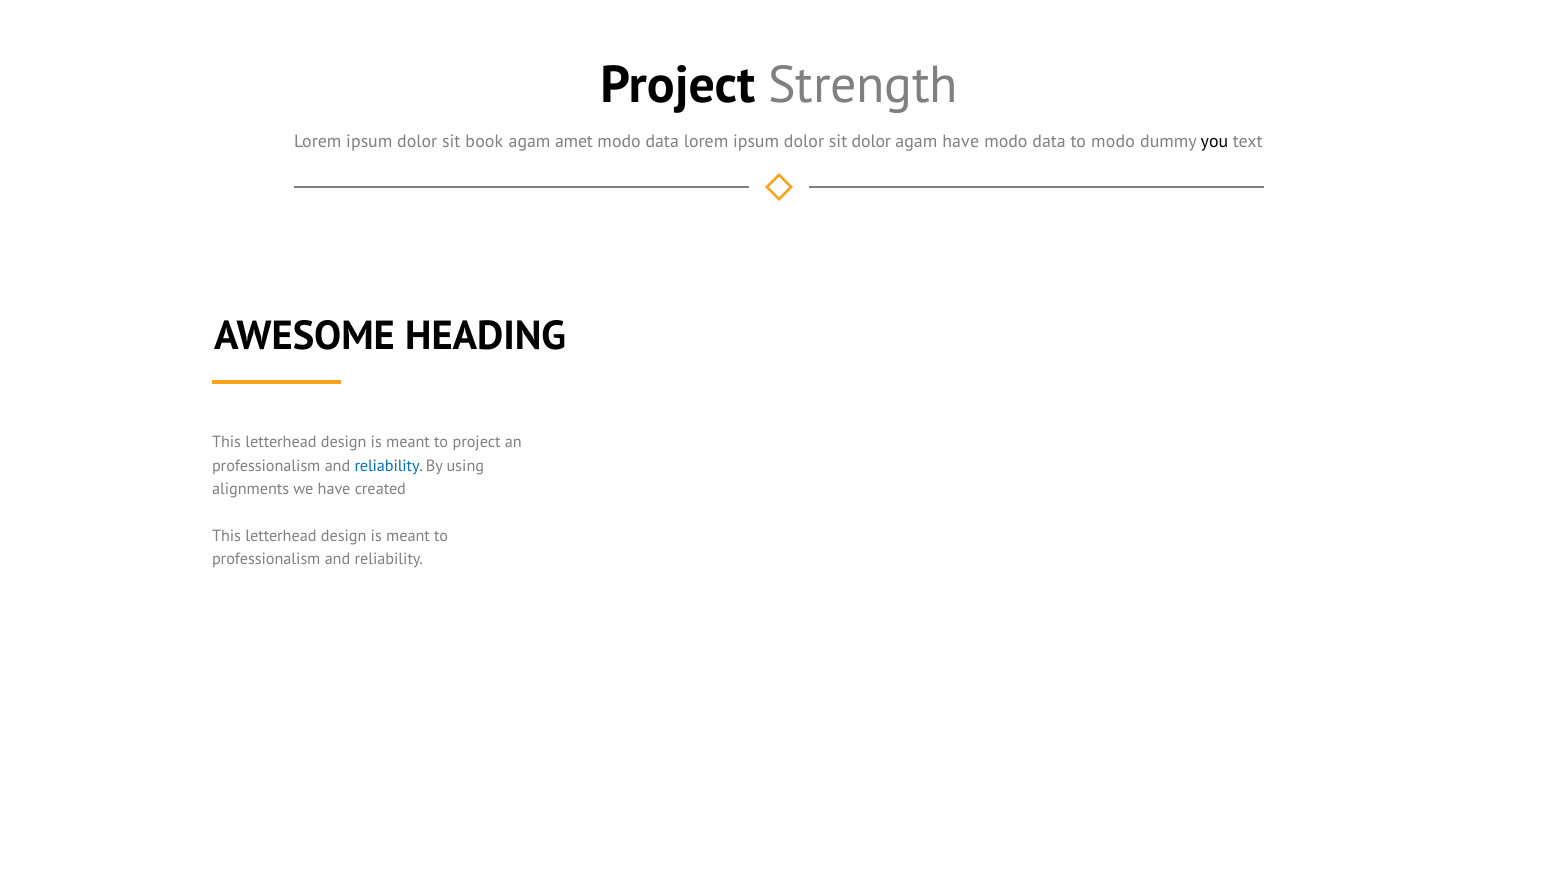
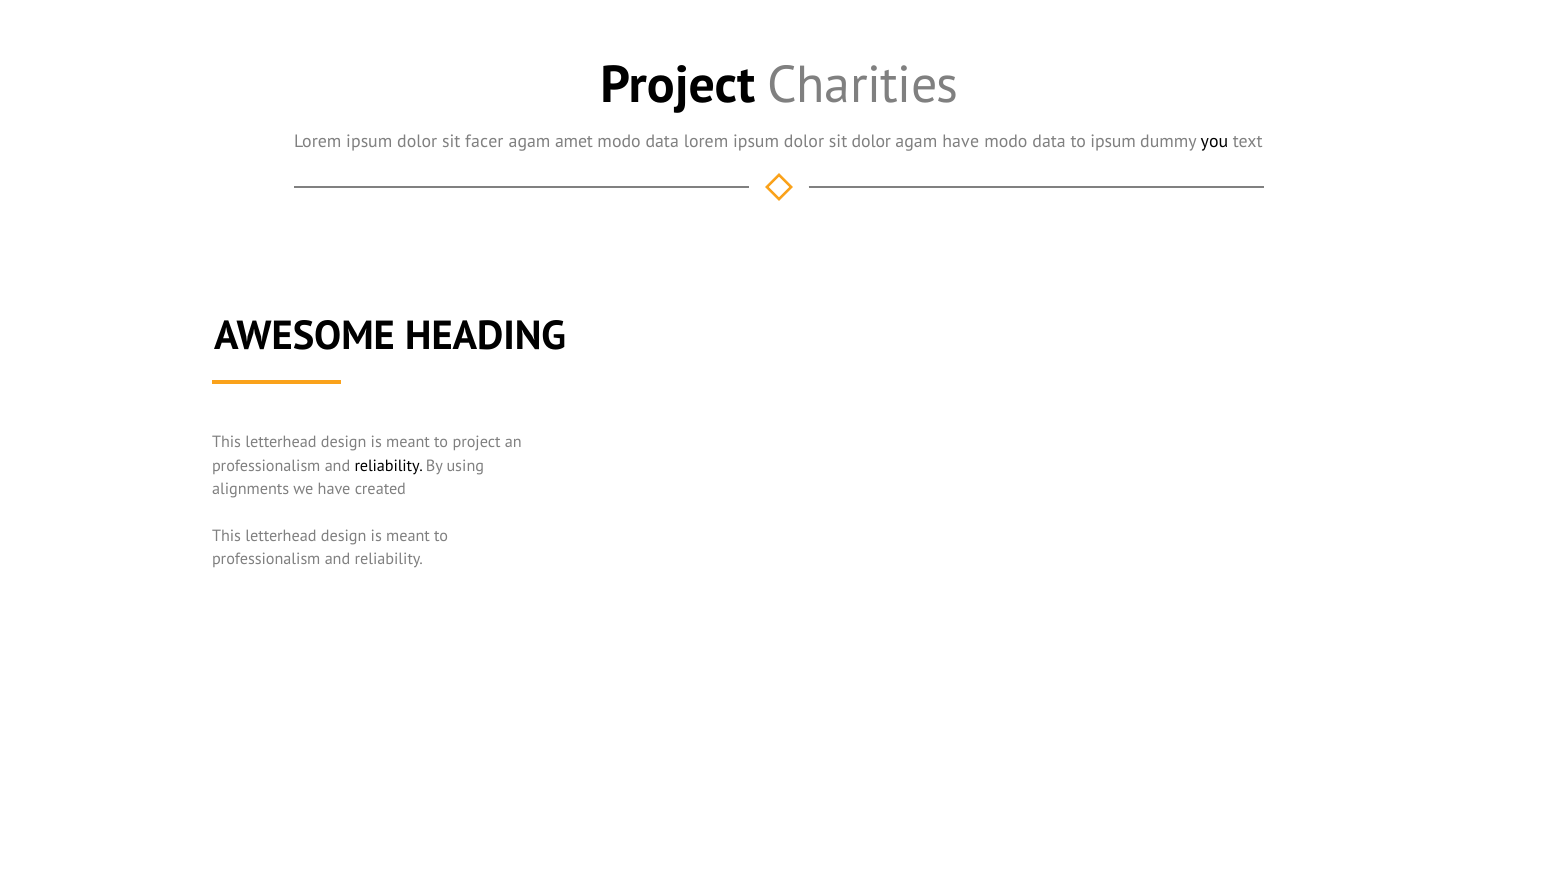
Strength: Strength -> Charities
book: book -> facer
to modo: modo -> ipsum
reliability at (389, 465) colour: blue -> black
